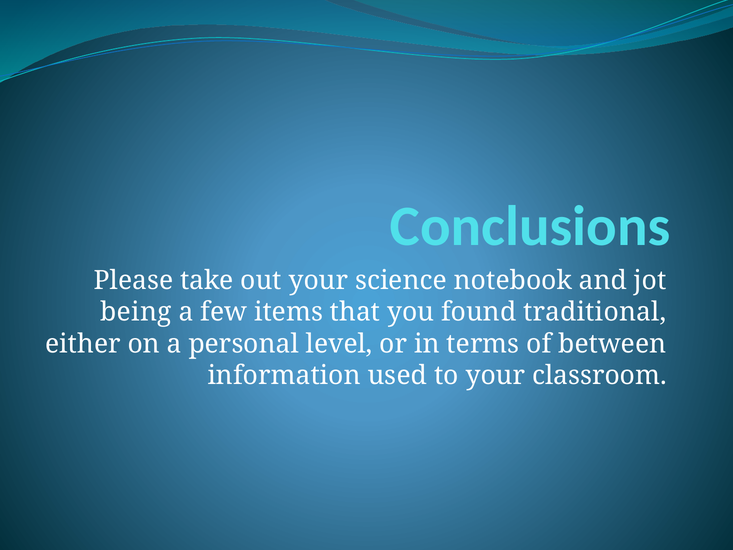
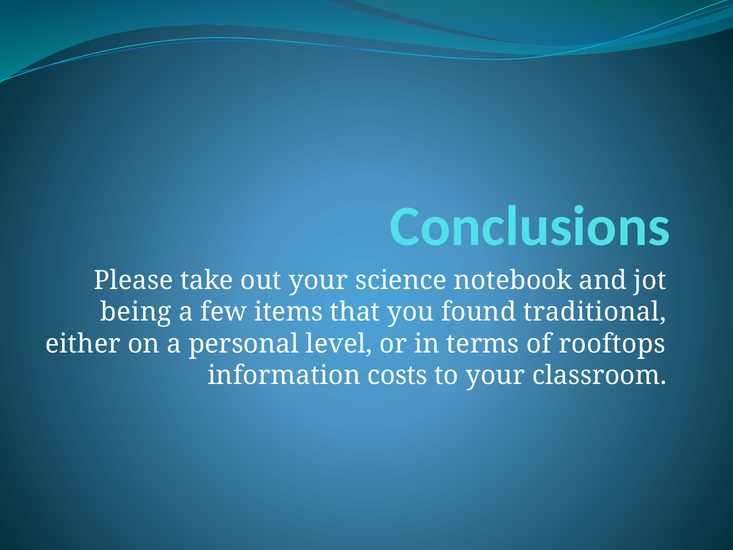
between: between -> rooftops
used: used -> costs
